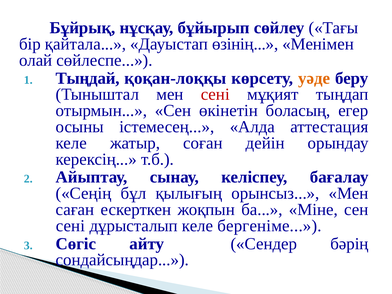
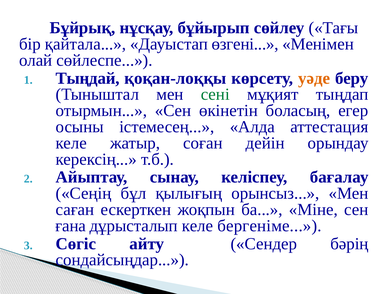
өзінің: өзінің -> өзгені
сені at (215, 94) colour: red -> green
сені at (71, 226): сені -> ғана
